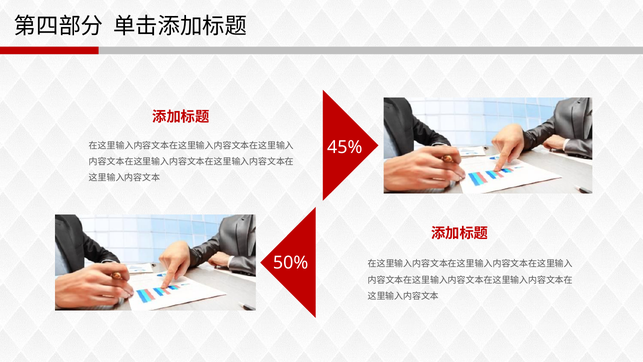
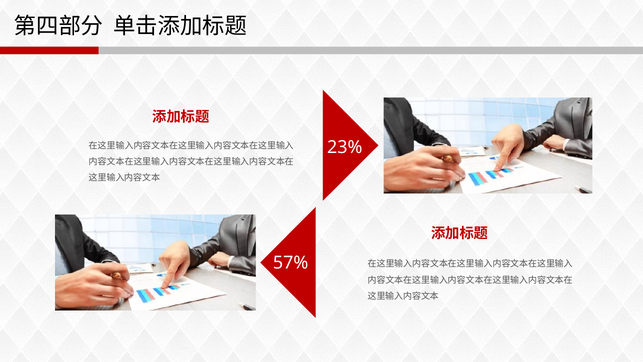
45%: 45% -> 23%
50%: 50% -> 57%
